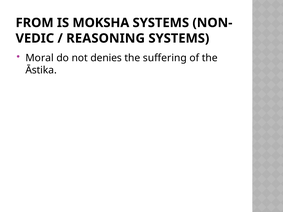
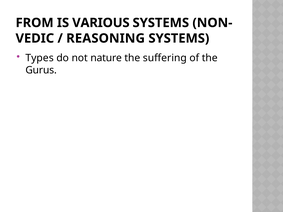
MOKSHA: MOKSHA -> VARIOUS
Moral: Moral -> Types
denies: denies -> nature
Āstika: Āstika -> Gurus
